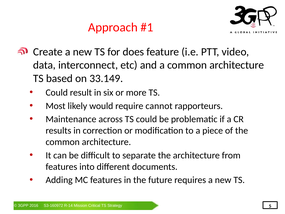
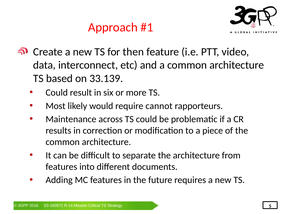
does: does -> then
33.149: 33.149 -> 33.139
